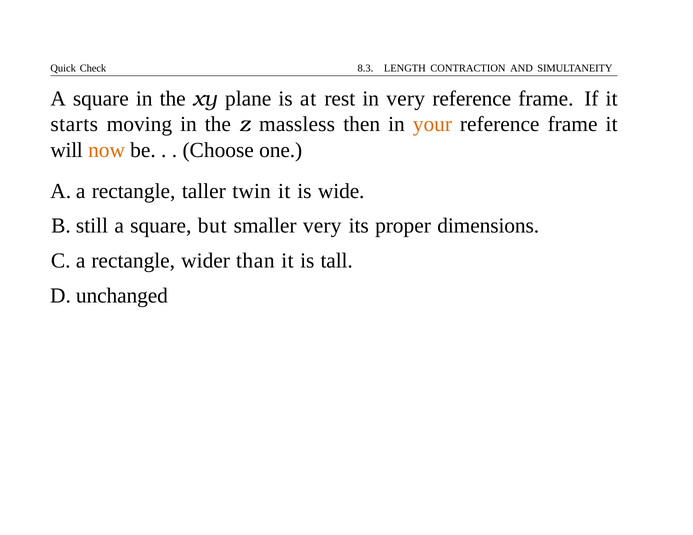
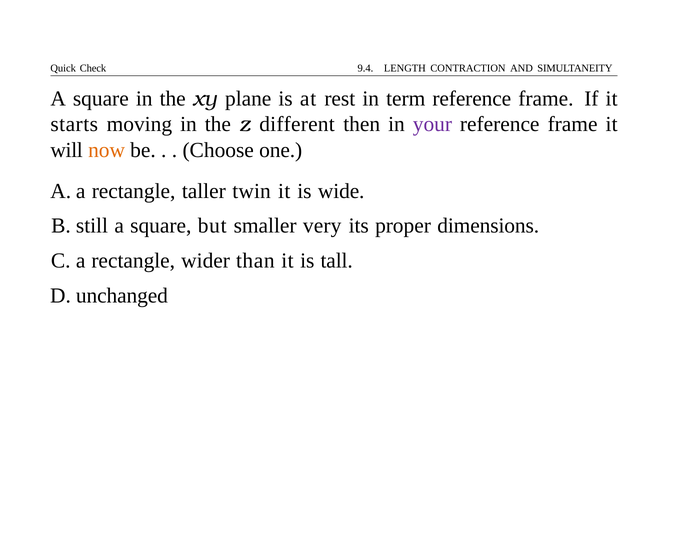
8.3: 8.3 -> 9.4
in very: very -> term
massless: massless -> different
your colour: orange -> purple
